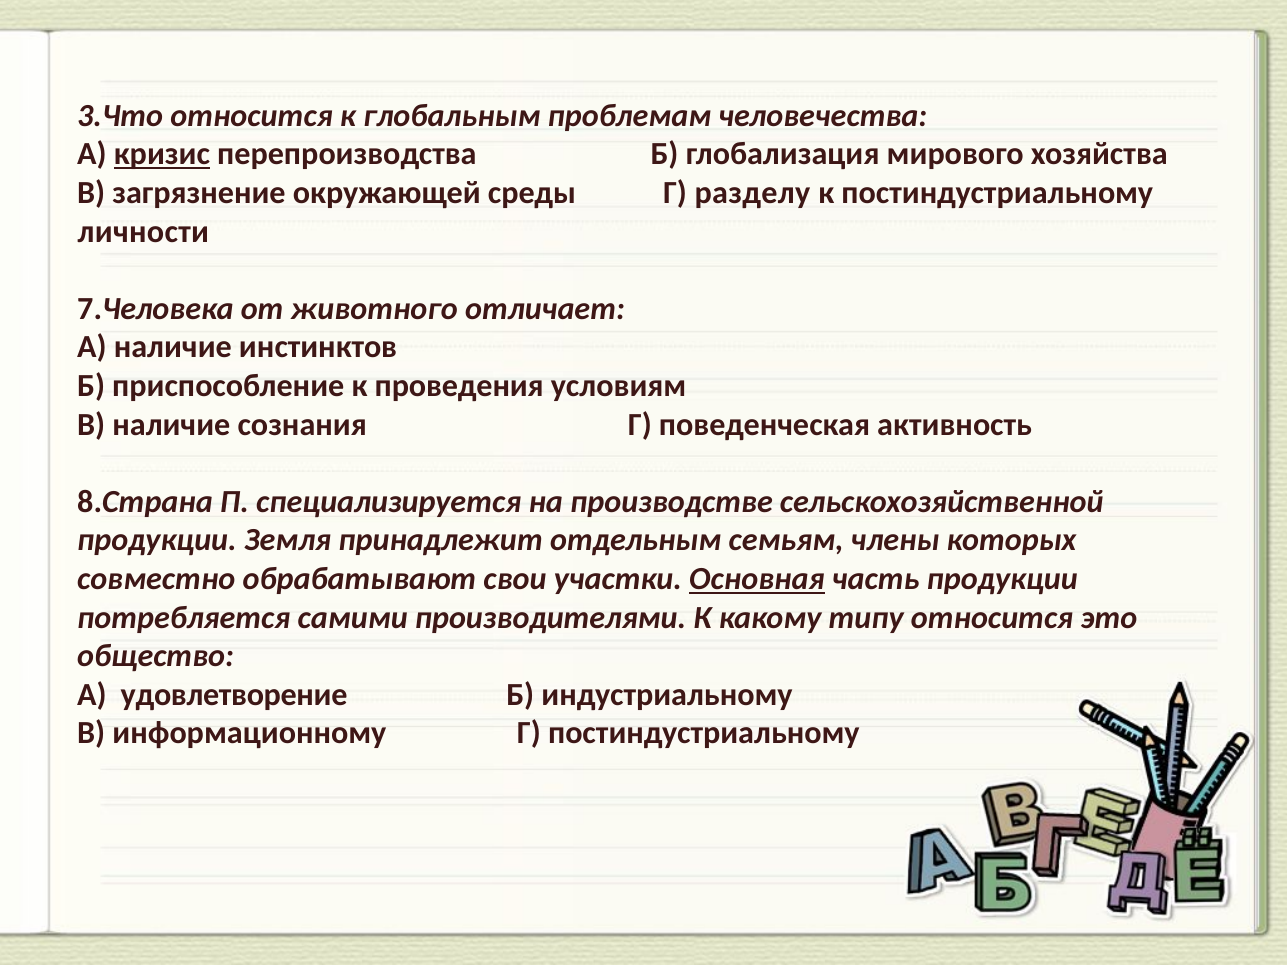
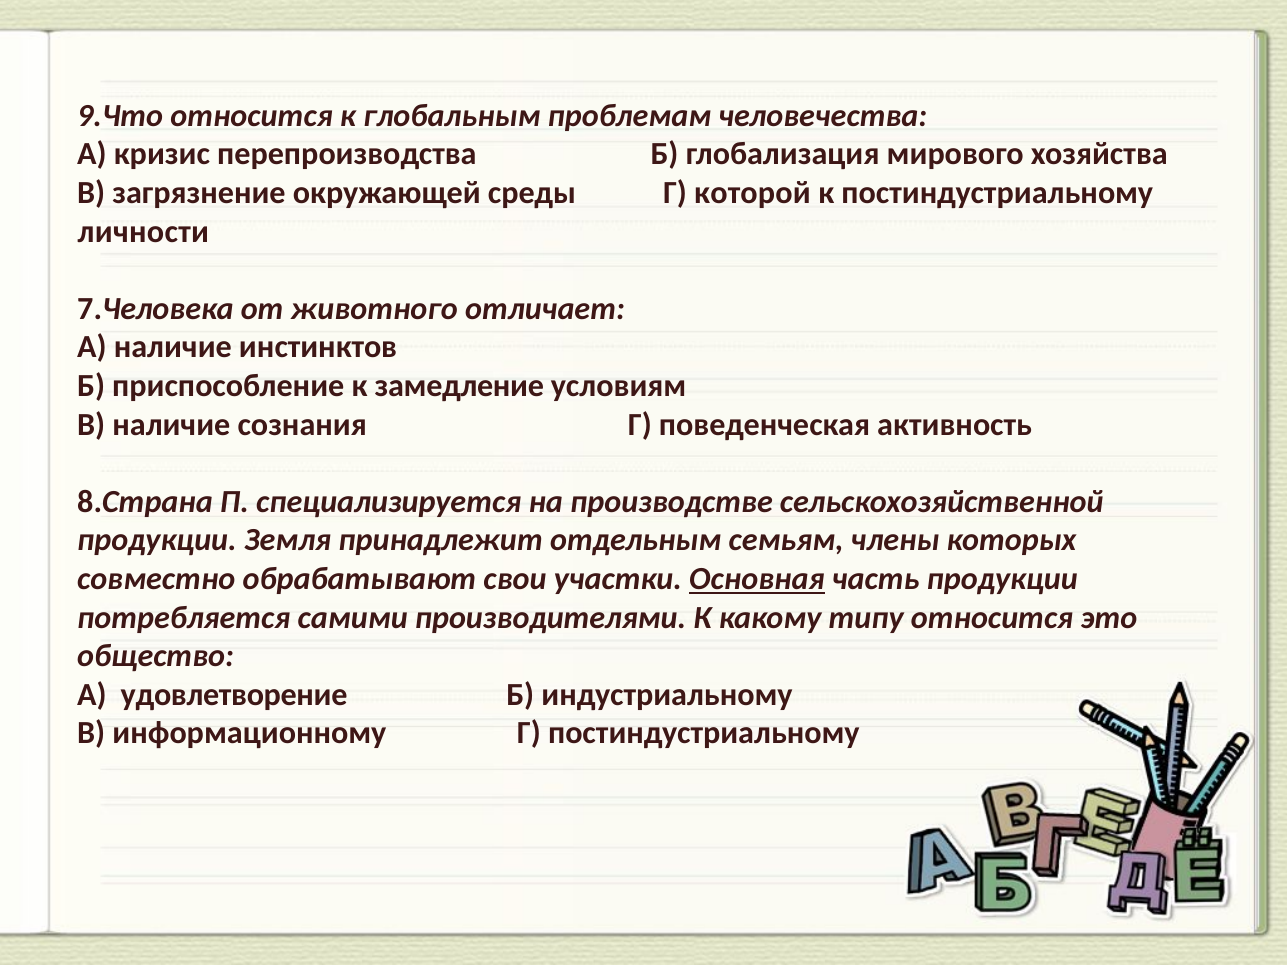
3.Что: 3.Что -> 9.Что
кризис underline: present -> none
разделу: разделу -> которой
проведения: проведения -> замедление
